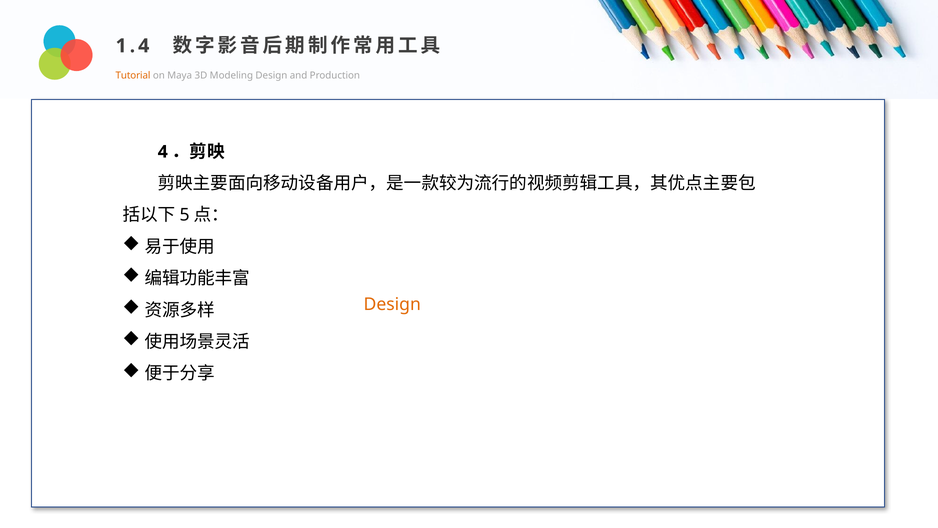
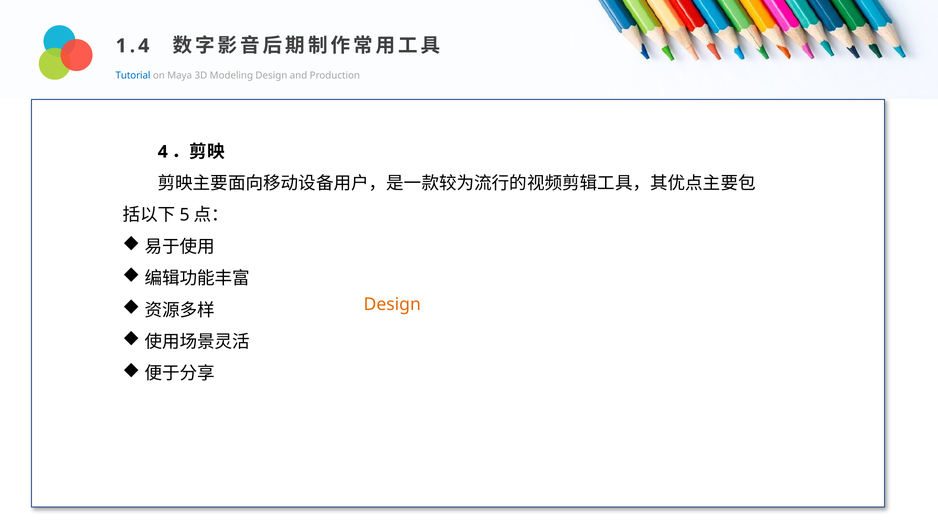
Tutorial colour: orange -> blue
